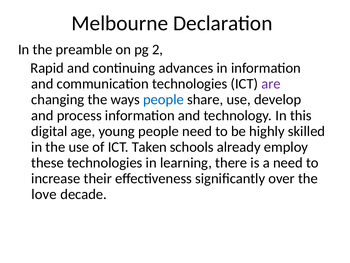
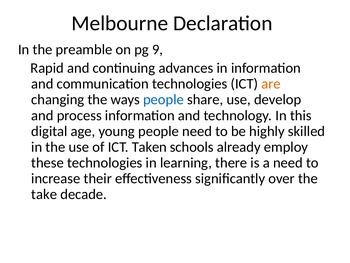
2: 2 -> 9
are colour: purple -> orange
love: love -> take
